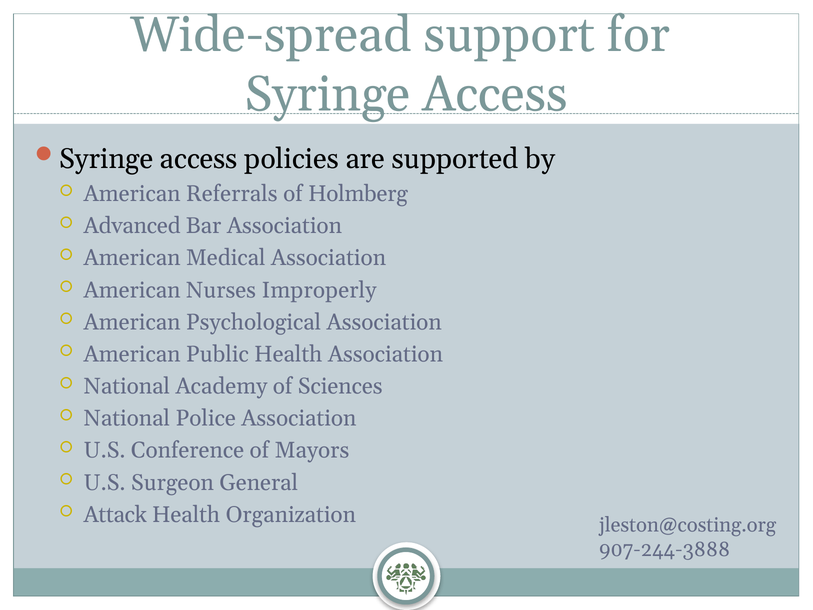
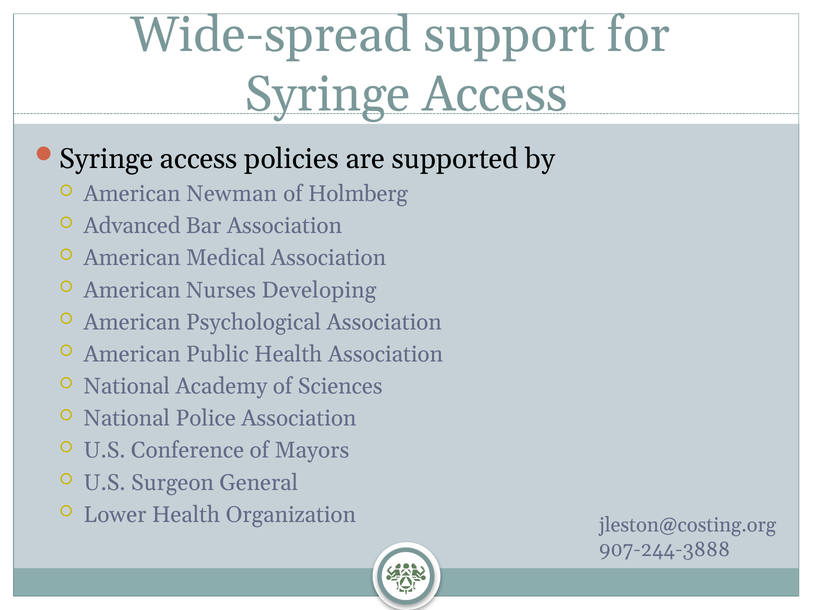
Referrals: Referrals -> Newman
Improperly: Improperly -> Developing
Attack: Attack -> Lower
